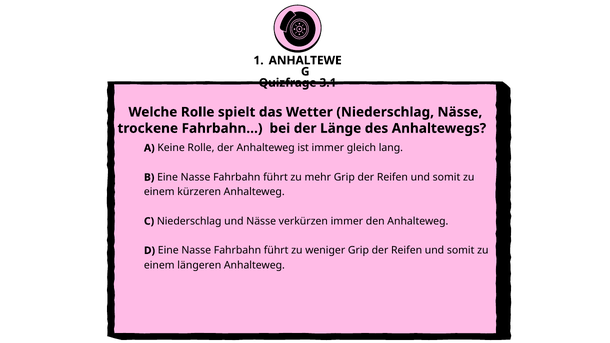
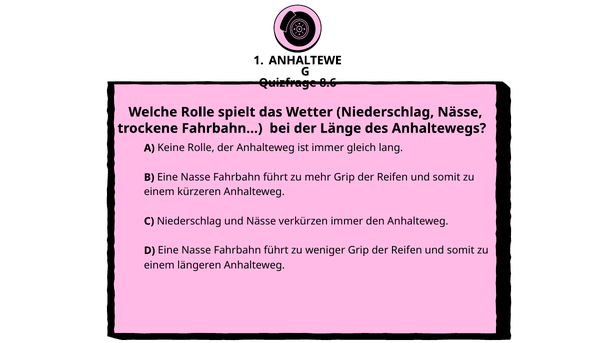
3.1: 3.1 -> 8.6
